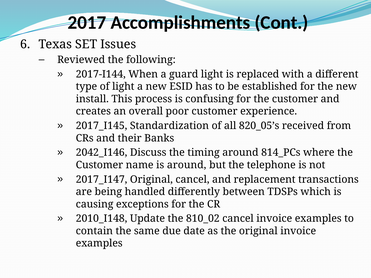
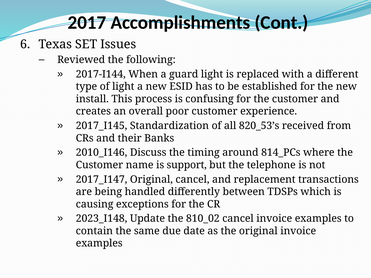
820_05’s: 820_05’s -> 820_53’s
2042_I146: 2042_I146 -> 2010_I146
is around: around -> support
2010_I148: 2010_I148 -> 2023_I148
